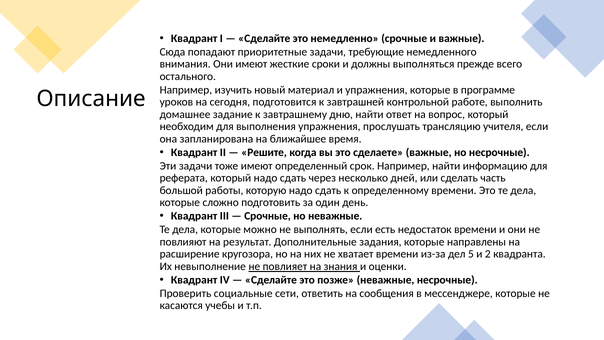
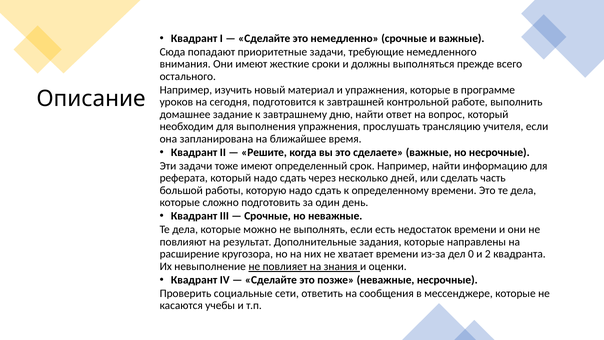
5: 5 -> 0
